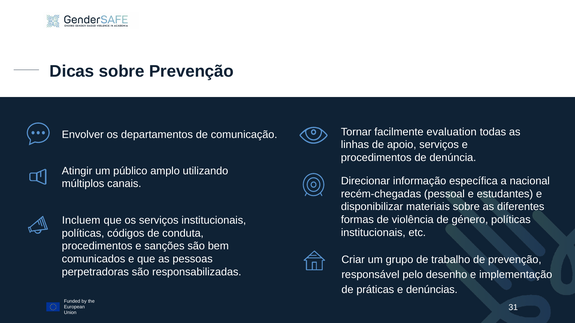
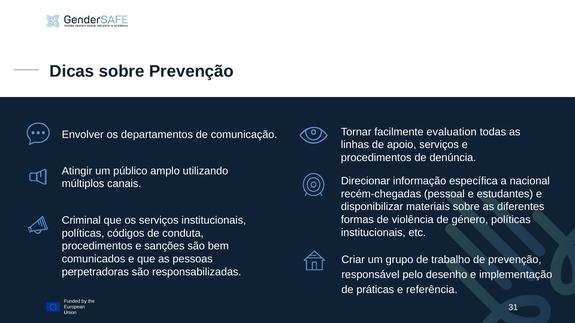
Incluem: Incluem -> Criminal
denúncias: denúncias -> referência
